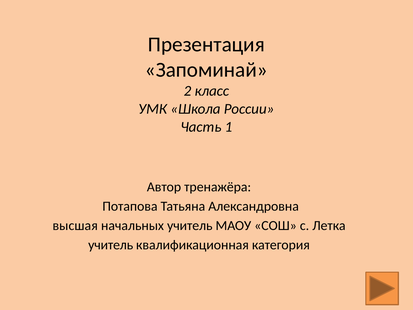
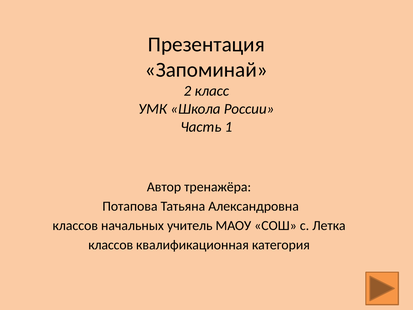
высшая at (75, 225): высшая -> классов
учитель at (111, 245): учитель -> классов
